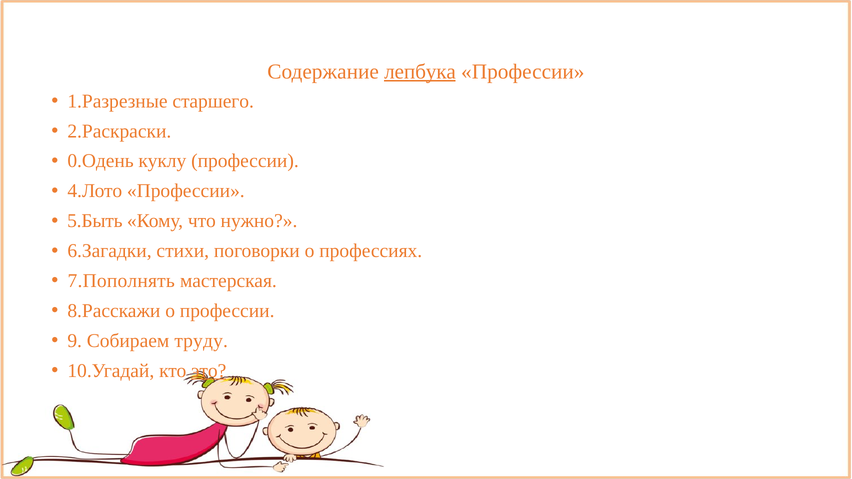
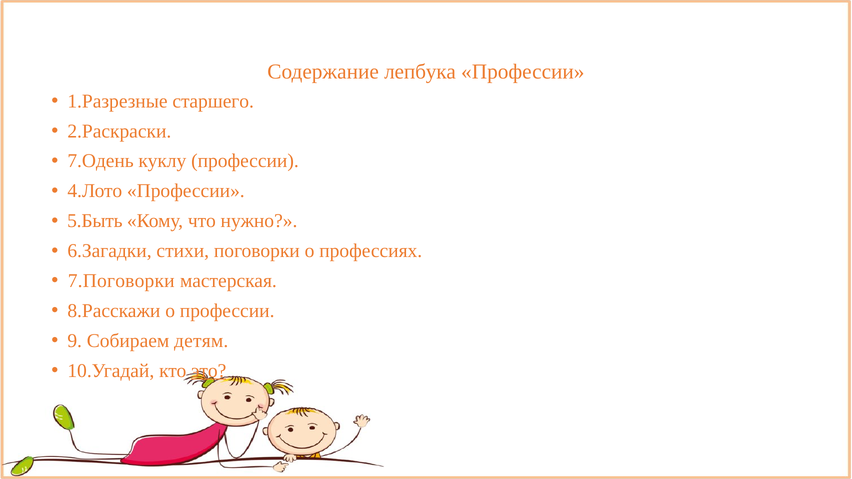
лепбука underline: present -> none
0.Одень: 0.Одень -> 7.Одень
7.Пополнять: 7.Пополнять -> 7.Поговорки
труду: труду -> детям
